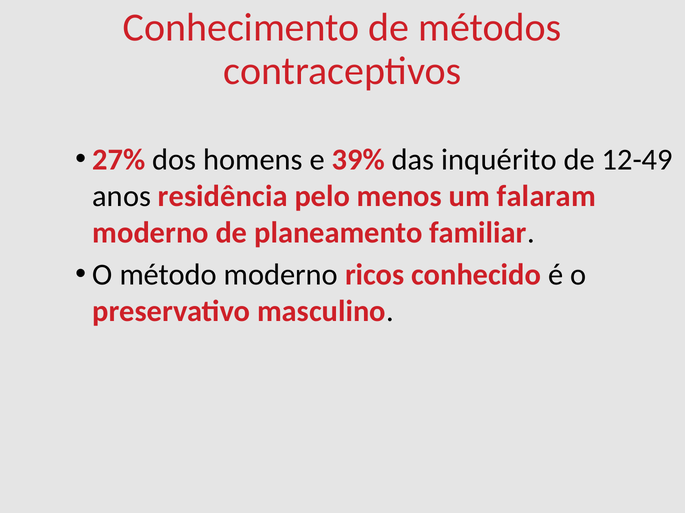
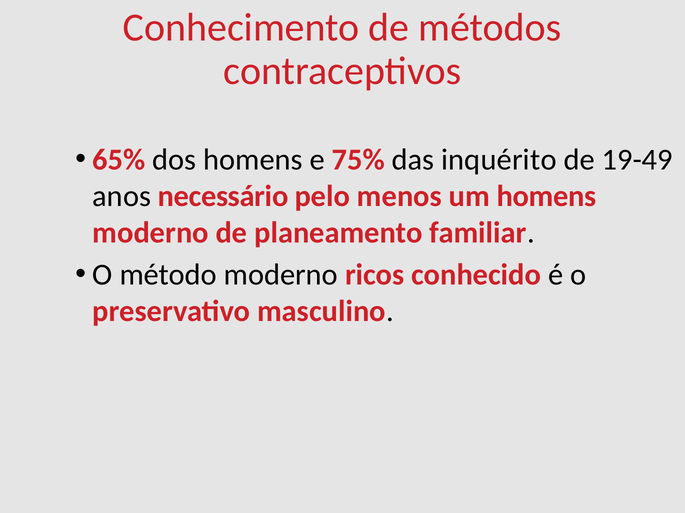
27%: 27% -> 65%
39%: 39% -> 75%
12-49: 12-49 -> 19-49
residência: residência -> necessário
um falaram: falaram -> homens
